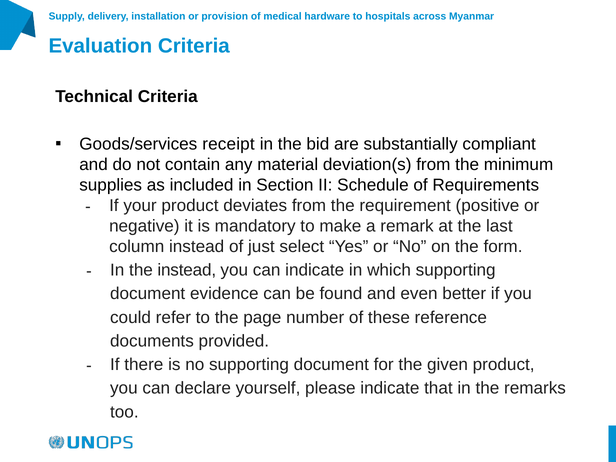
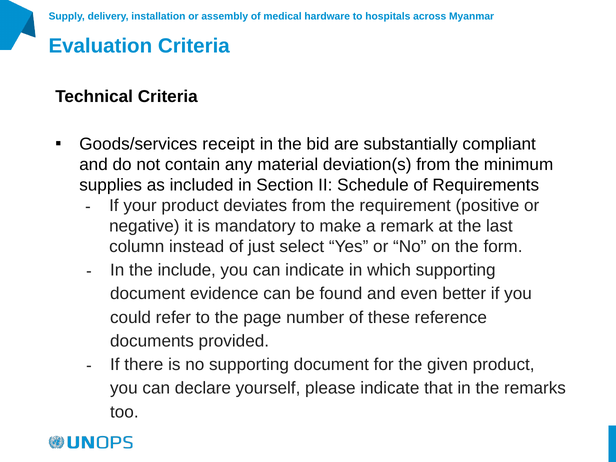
provision: provision -> assembly
the instead: instead -> include
